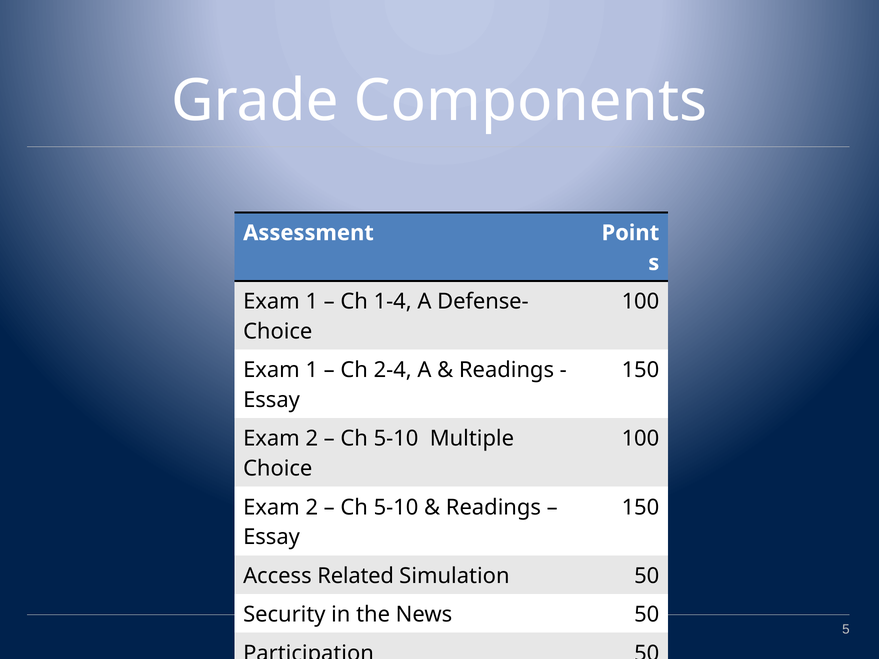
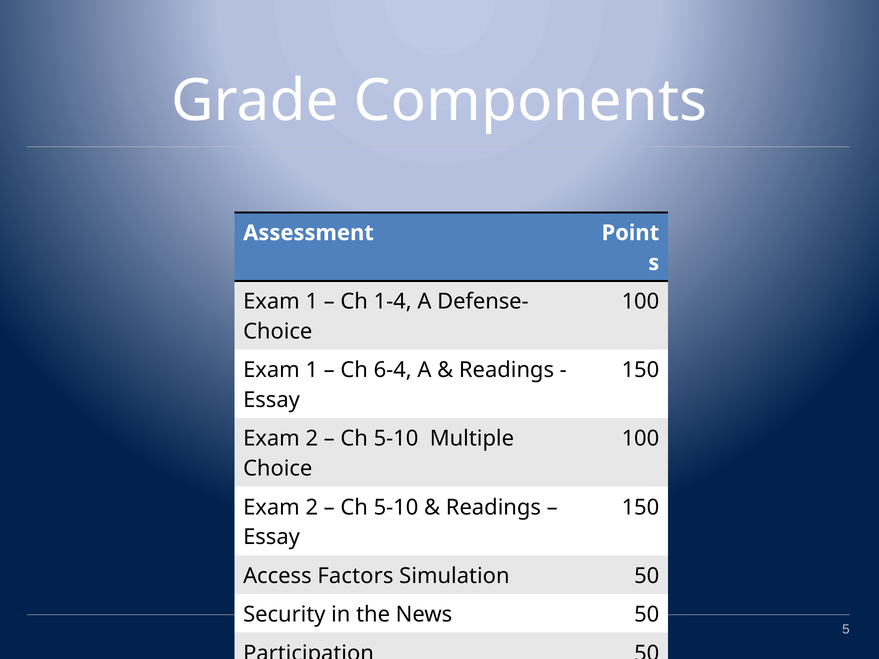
2-4: 2-4 -> 6-4
Related: Related -> Factors
